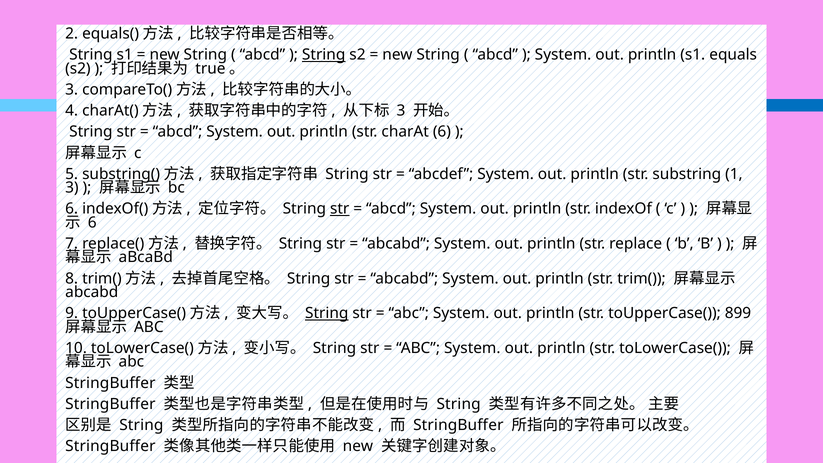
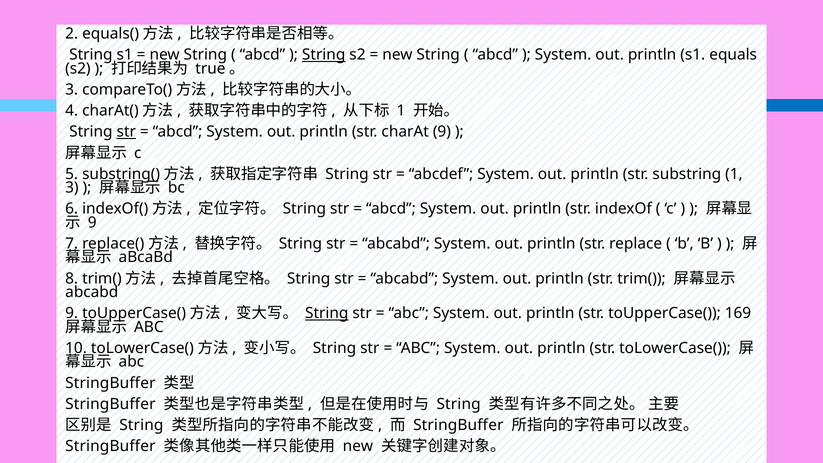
3 at (401, 111): 3 -> 1
str at (126, 132) underline: none -> present
charAt 6: 6 -> 9
str at (340, 209) underline: present -> none
6 at (92, 223): 6 -> 9
899: 899 -> 169
